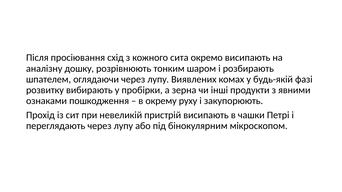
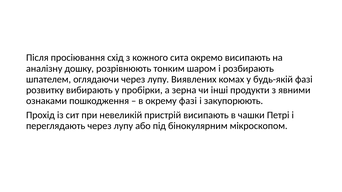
окрему руху: руху -> фазі
